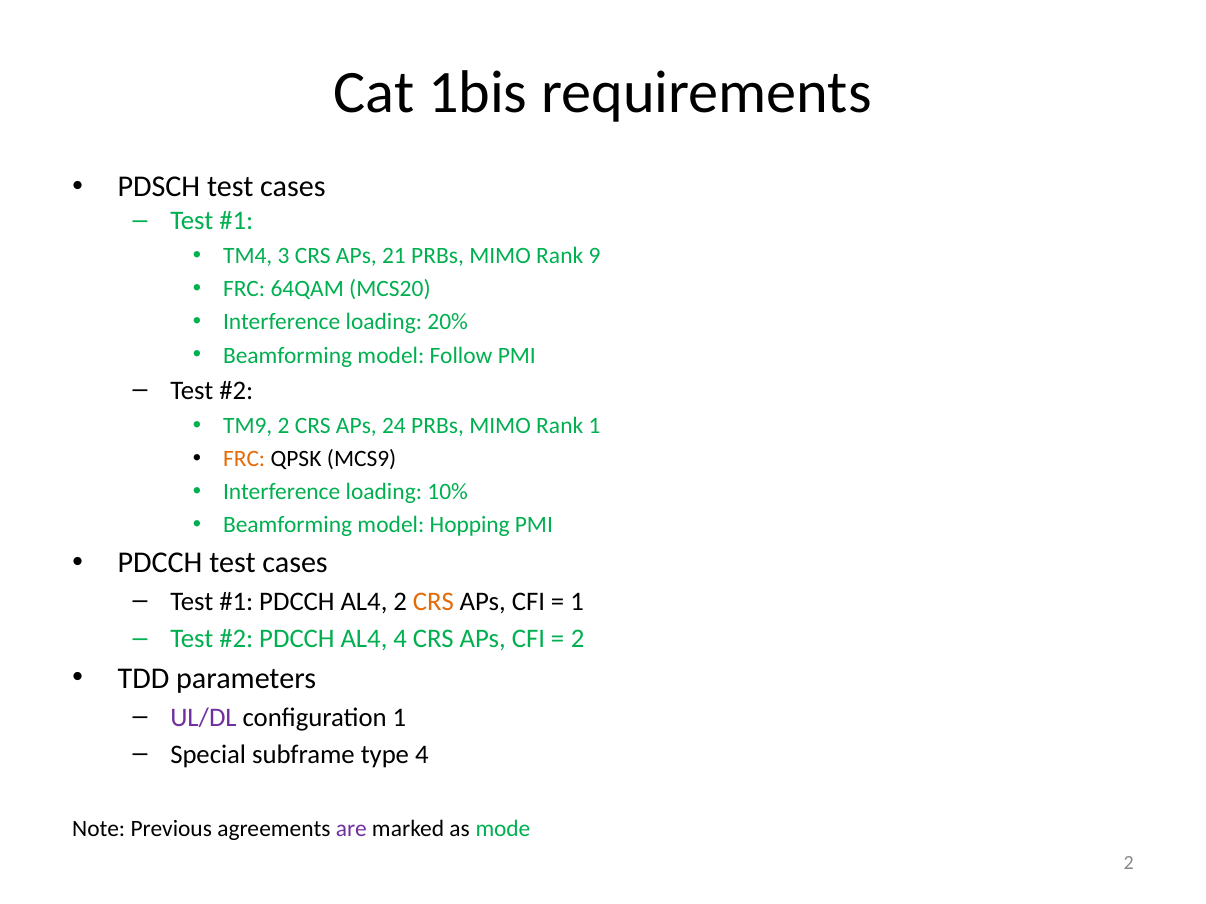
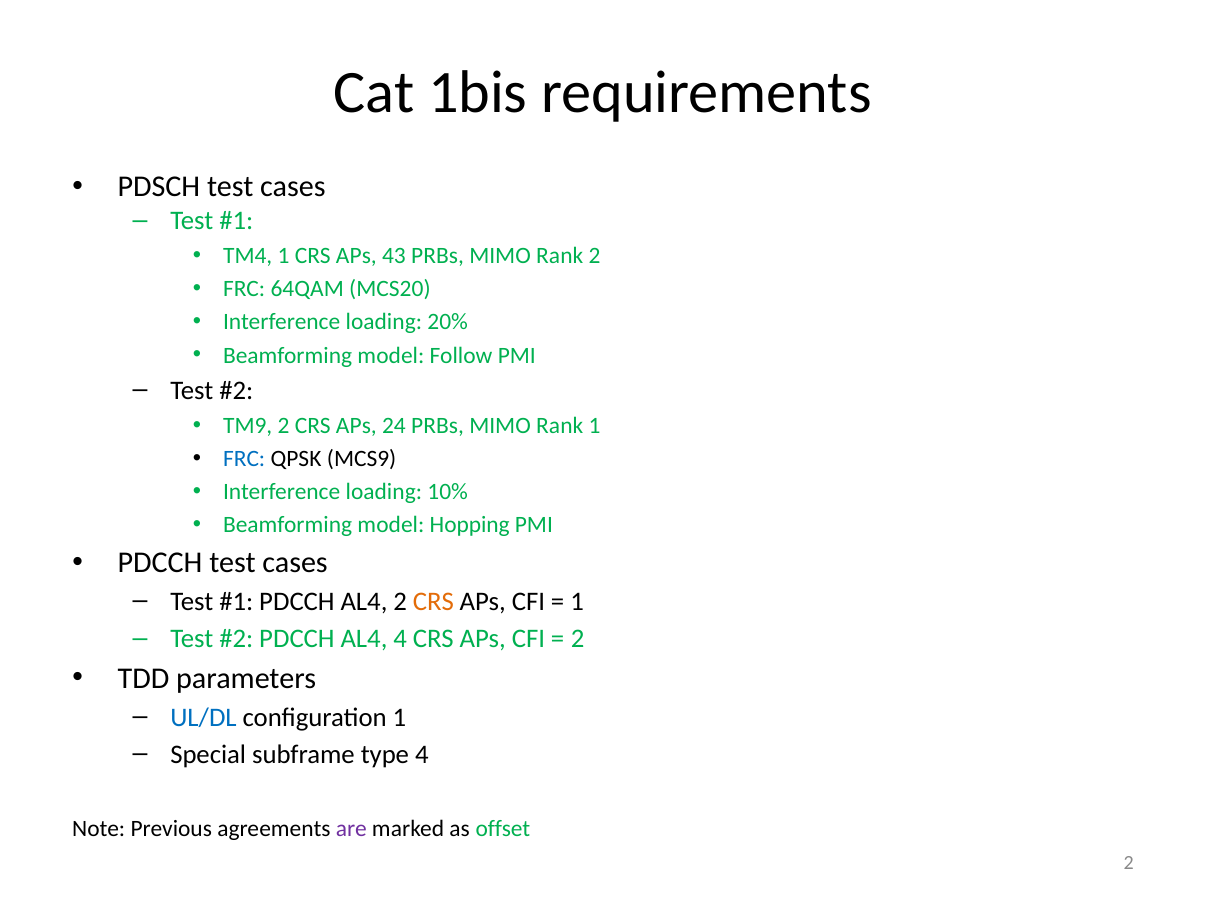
TM4 3: 3 -> 1
21: 21 -> 43
Rank 9: 9 -> 2
FRC at (244, 459) colour: orange -> blue
UL/DL colour: purple -> blue
mode: mode -> offset
